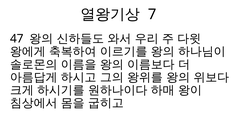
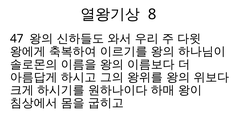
7: 7 -> 8
